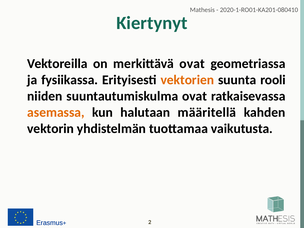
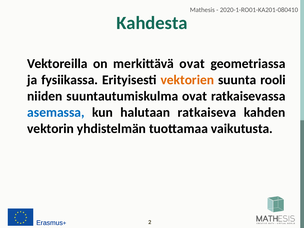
Kiertynyt: Kiertynyt -> Kahdesta
asemassa colour: orange -> blue
määritellä: määritellä -> ratkaiseva
